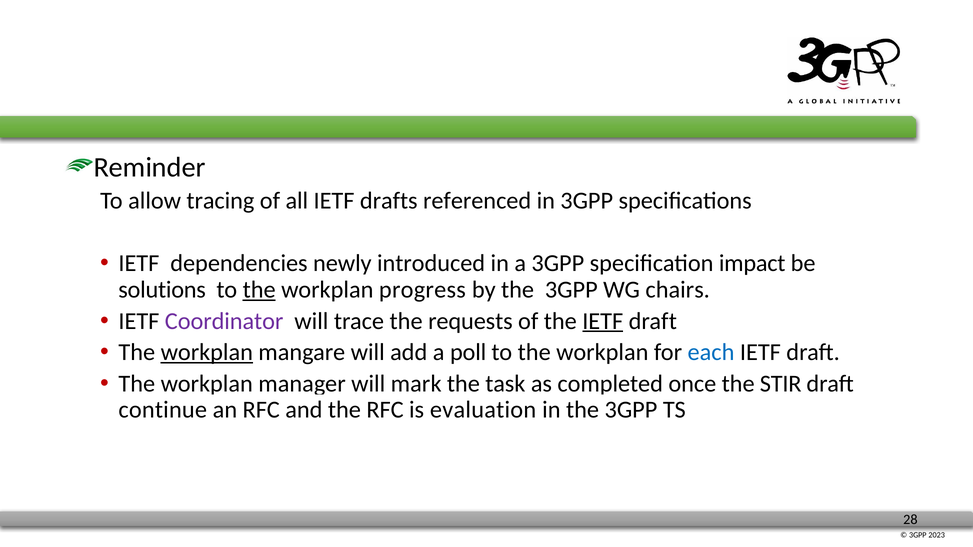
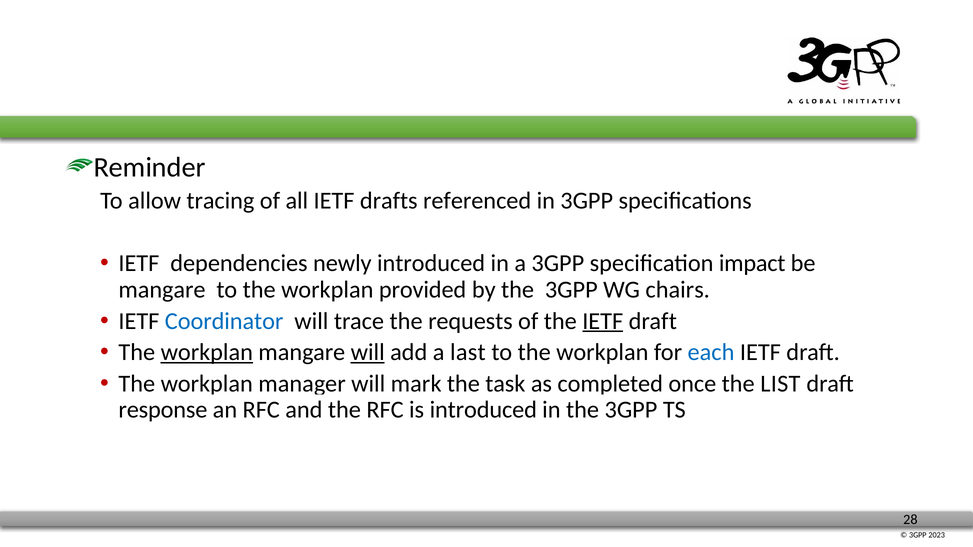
solutions at (162, 290): solutions -> mangare
the at (259, 290) underline: present -> none
progress: progress -> provided
Coordinator colour: purple -> blue
will at (368, 352) underline: none -> present
poll: poll -> last
STIR: STIR -> LIST
continue: continue -> response
is evaluation: evaluation -> introduced
